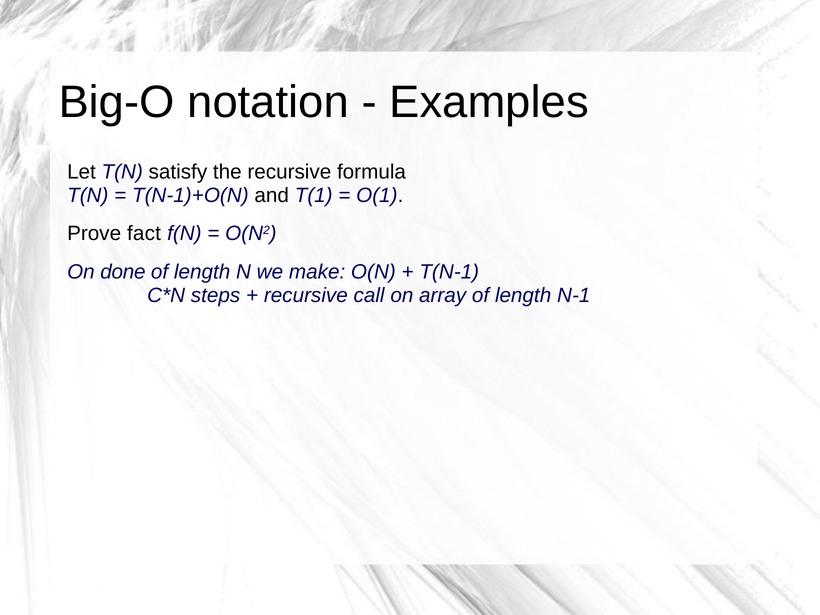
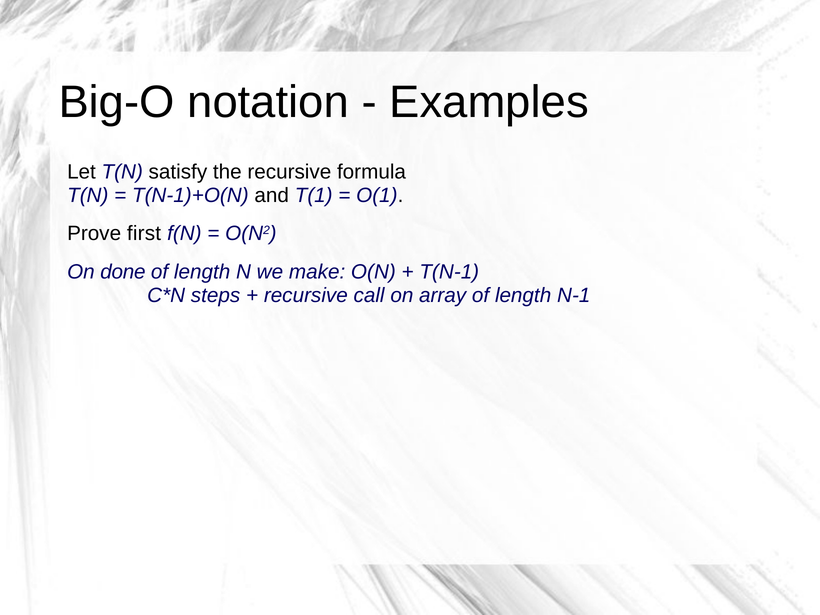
fact: fact -> first
